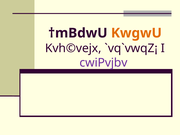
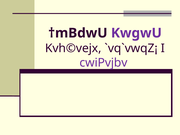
KwgwU colour: orange -> purple
